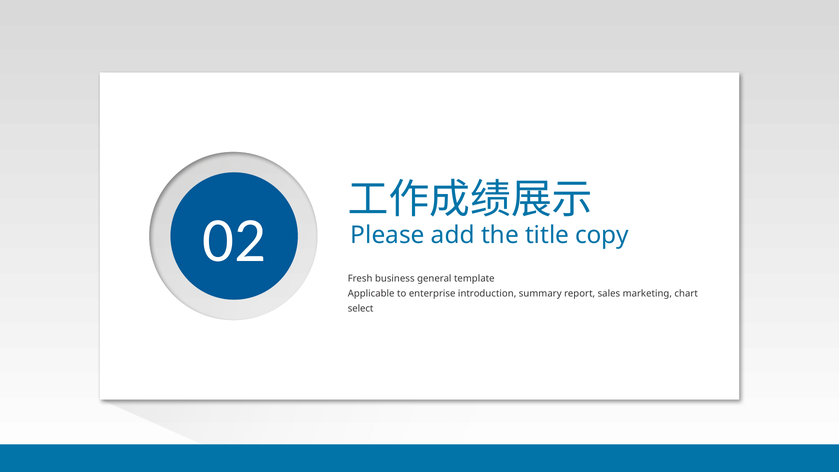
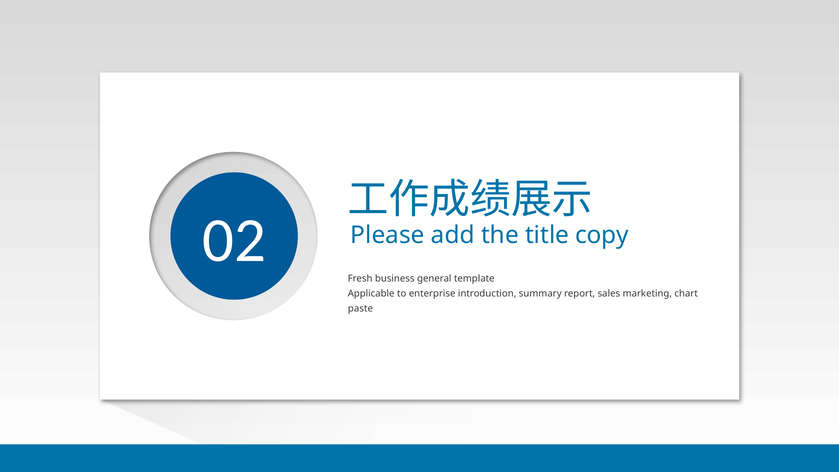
select: select -> paste
